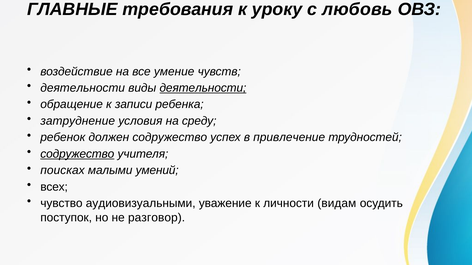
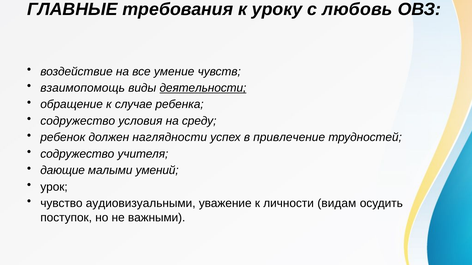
деятельности at (83, 88): деятельности -> взаимопомощь
записи: записи -> случае
затруднение at (78, 121): затруднение -> содружество
должен содружество: содружество -> наглядности
содружество at (77, 154) underline: present -> none
поисках: поисках -> дающие
всех: всех -> урок
разговор: разговор -> важными
